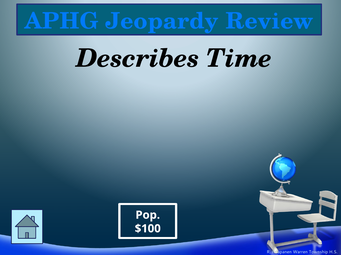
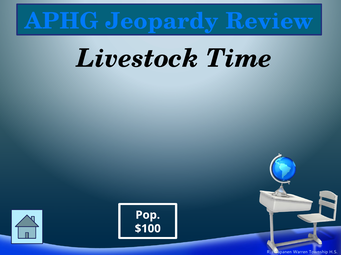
Describes: Describes -> Livestock
